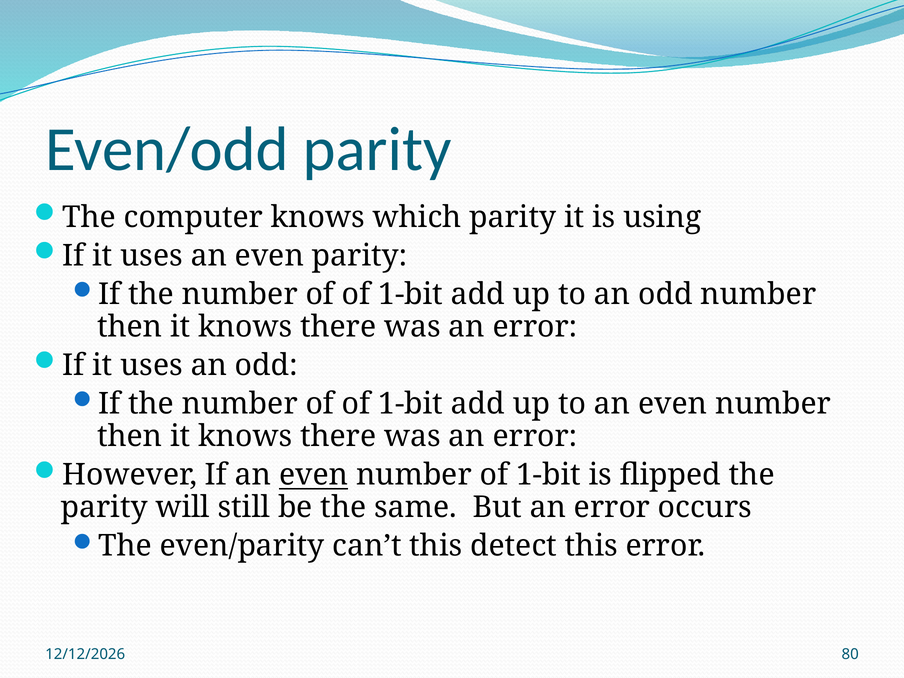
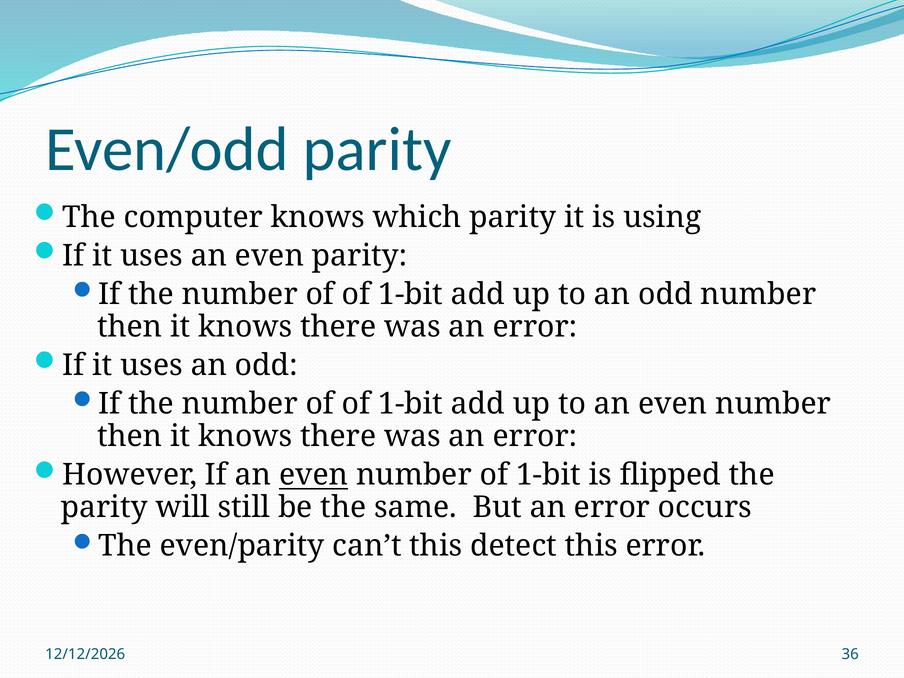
80: 80 -> 36
